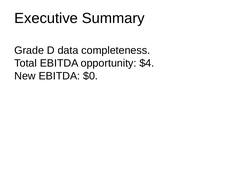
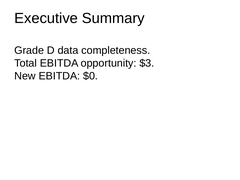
$4: $4 -> $3
